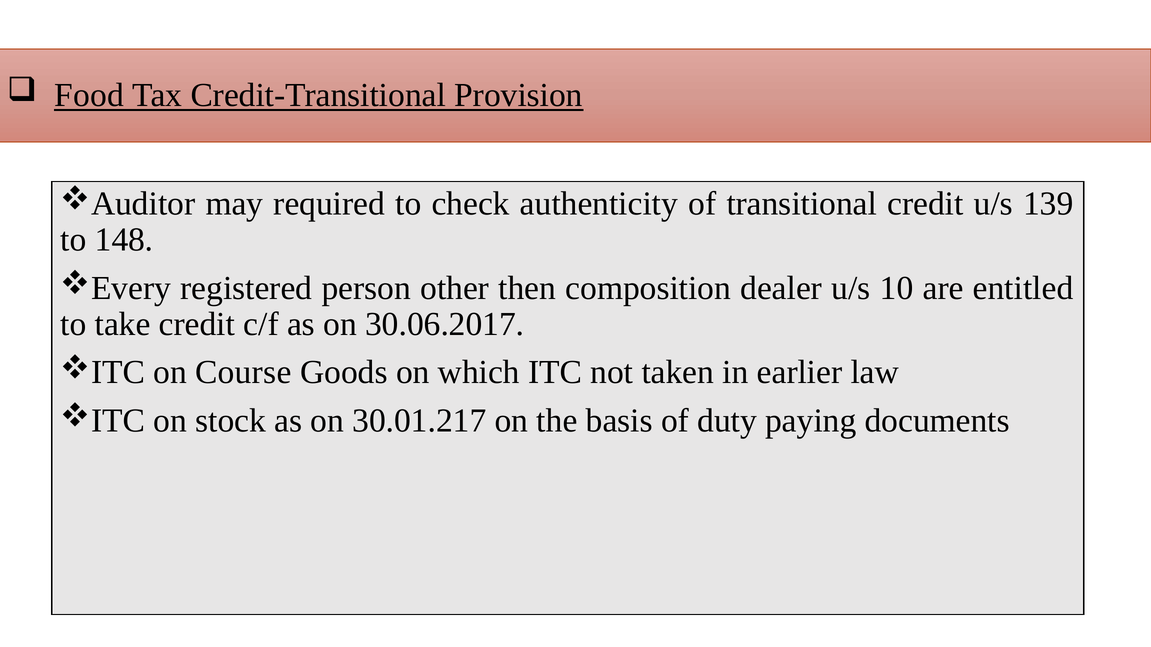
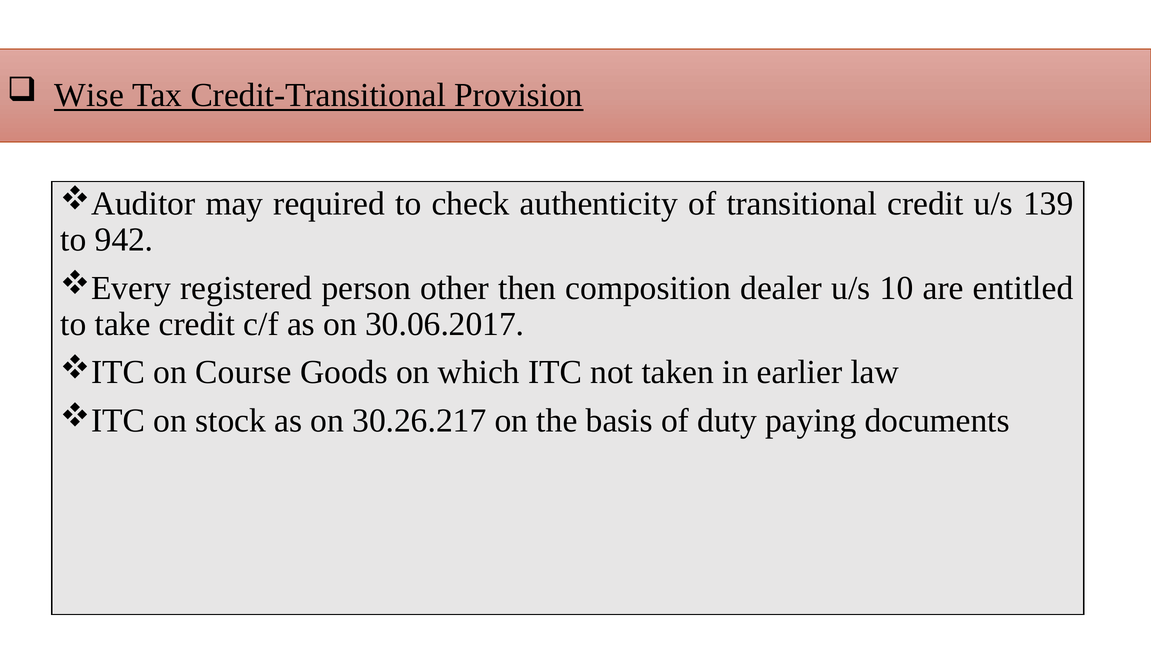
Food: Food -> Wise
148: 148 -> 942
30.01.217: 30.01.217 -> 30.26.217
